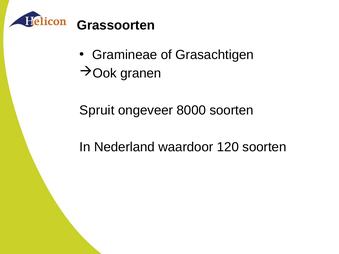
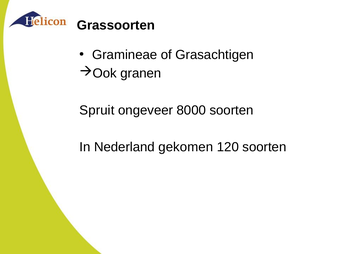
waardoor: waardoor -> gekomen
